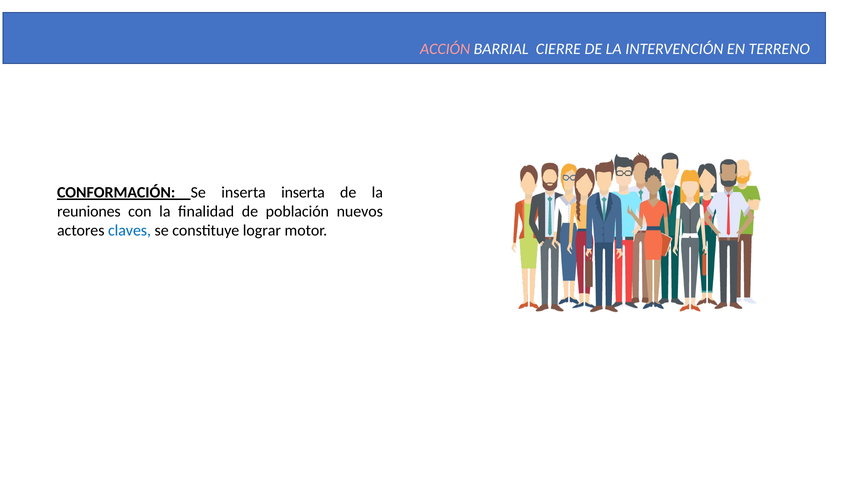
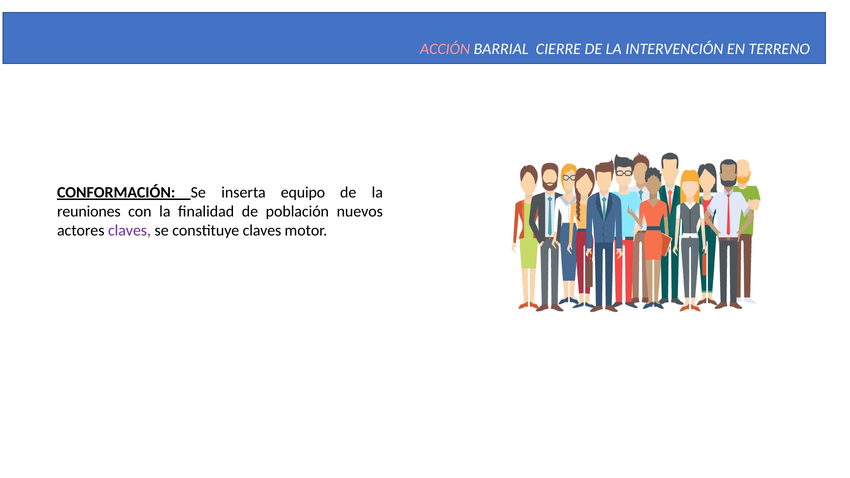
inserta inserta: inserta -> equipo
claves at (130, 231) colour: blue -> purple
constituye lograr: lograr -> claves
